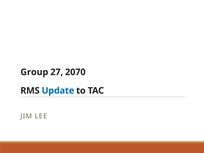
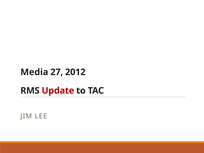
Group: Group -> Media
2070: 2070 -> 2012
Update colour: blue -> red
